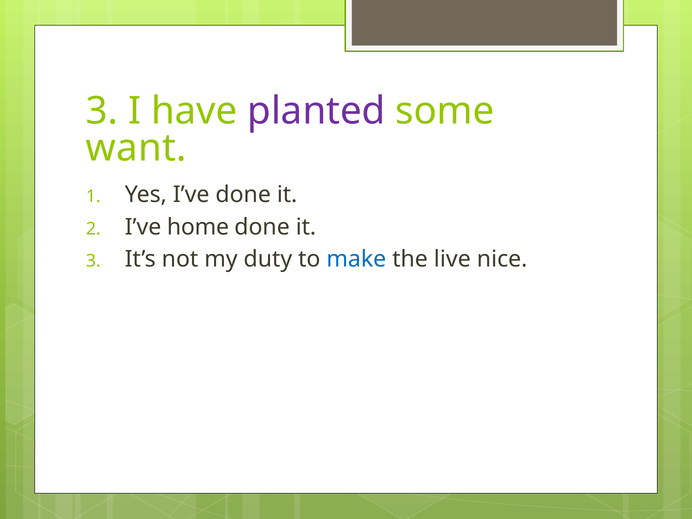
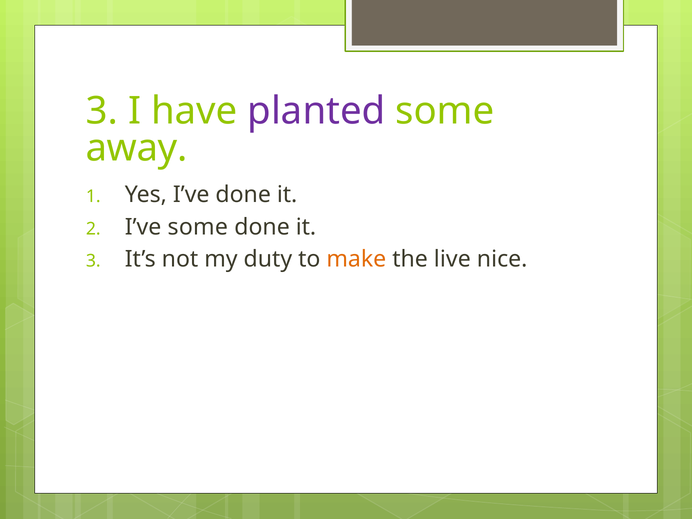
want: want -> away
I’ve home: home -> some
make colour: blue -> orange
